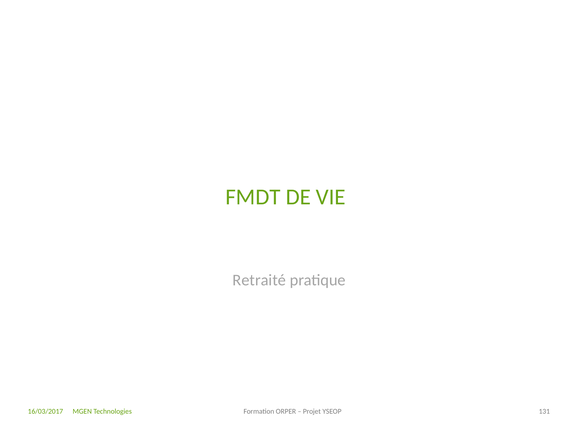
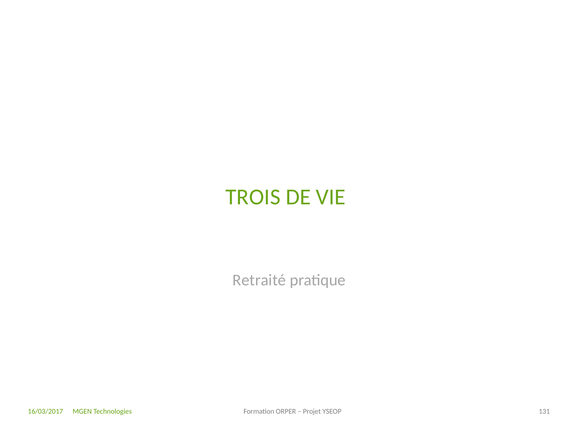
FMDT: FMDT -> TROIS
